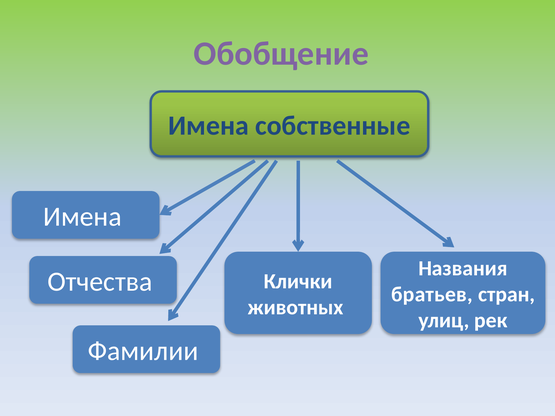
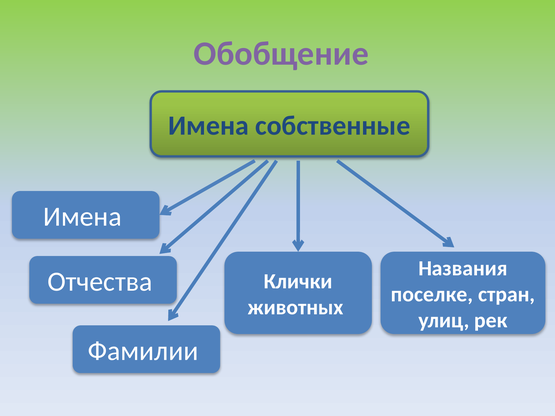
братьев: братьев -> поселке
